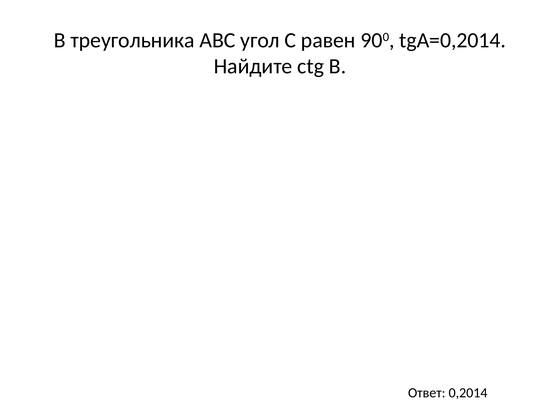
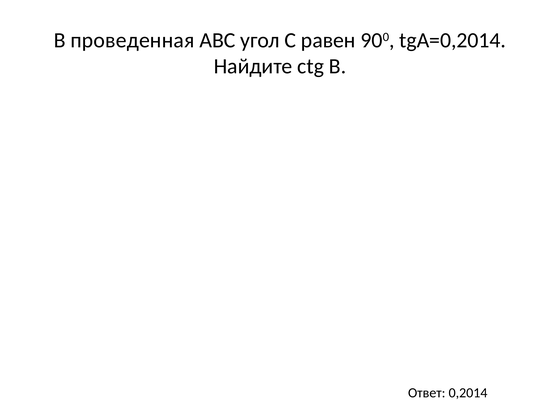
треугольника: треугольника -> проведенная
